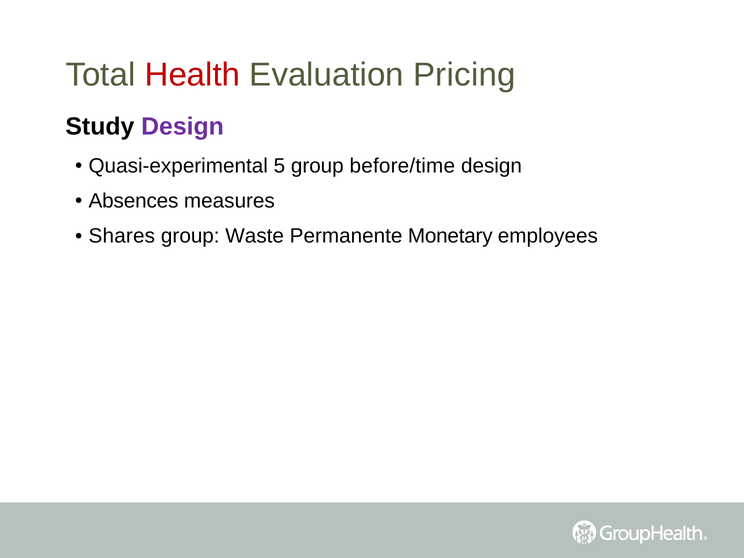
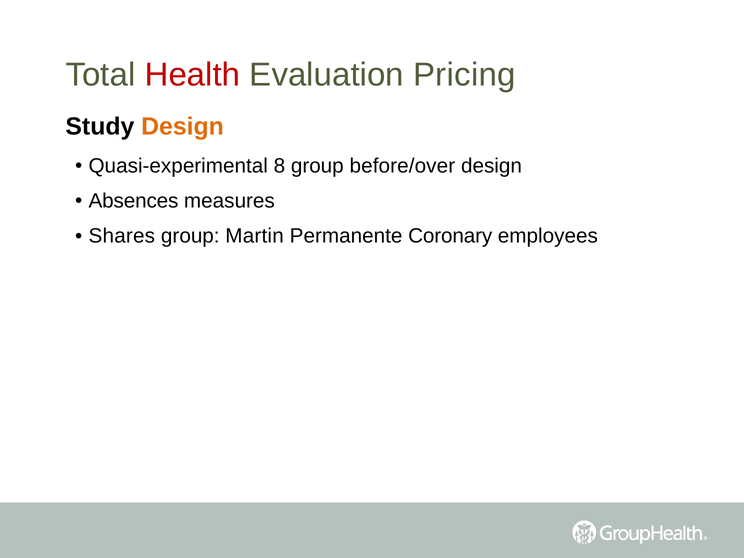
Design at (183, 126) colour: purple -> orange
5: 5 -> 8
before/time: before/time -> before/over
Waste: Waste -> Martin
Monetary: Monetary -> Coronary
